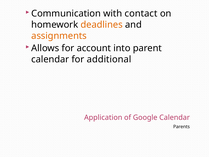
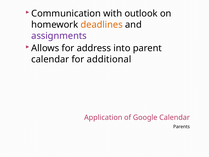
contact: contact -> outlook
assignments colour: orange -> purple
account: account -> address
